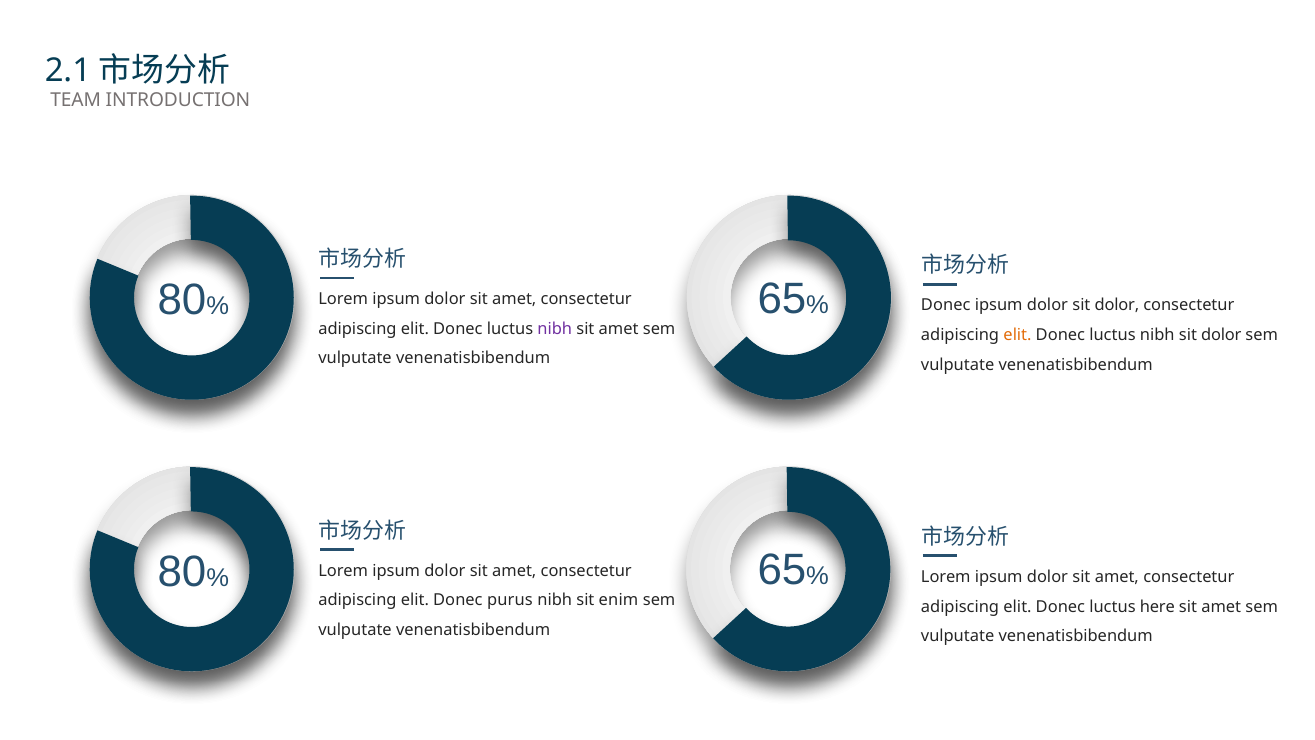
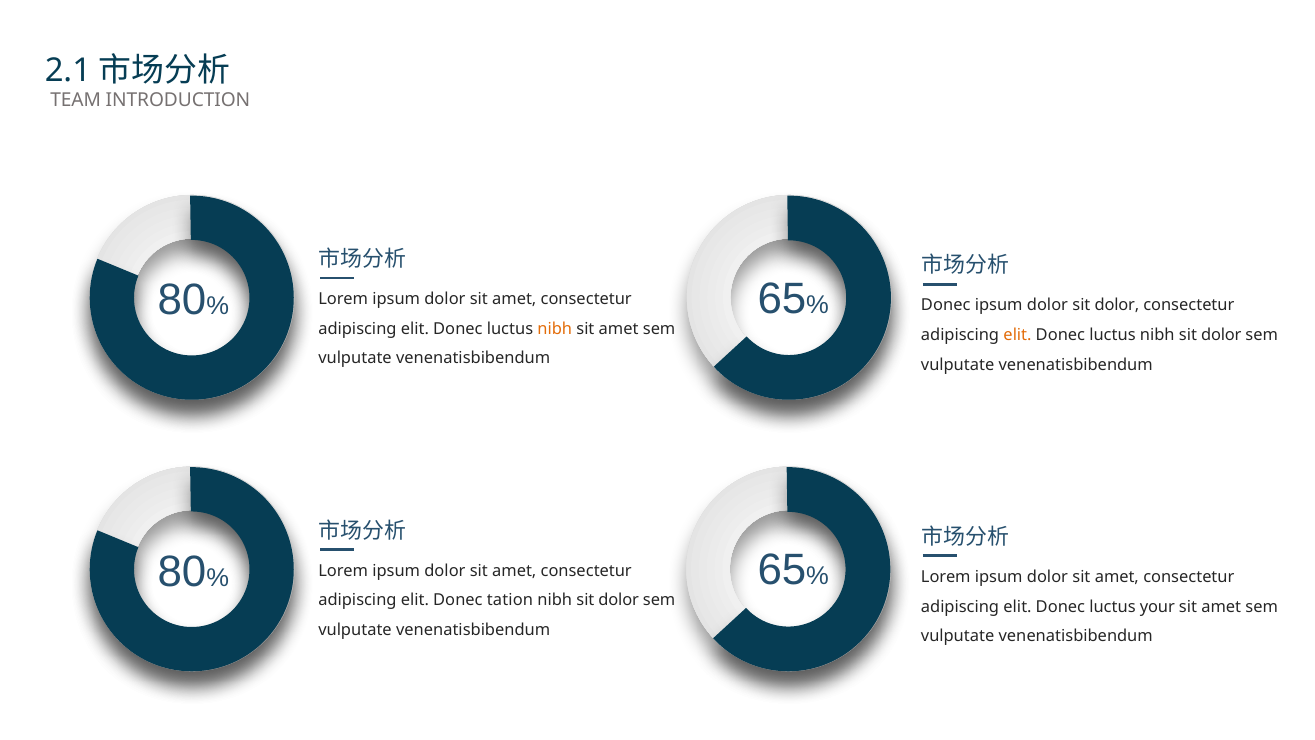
nibh at (555, 329) colour: purple -> orange
purus: purus -> tation
enim at (619, 600): enim -> dolor
here: here -> your
